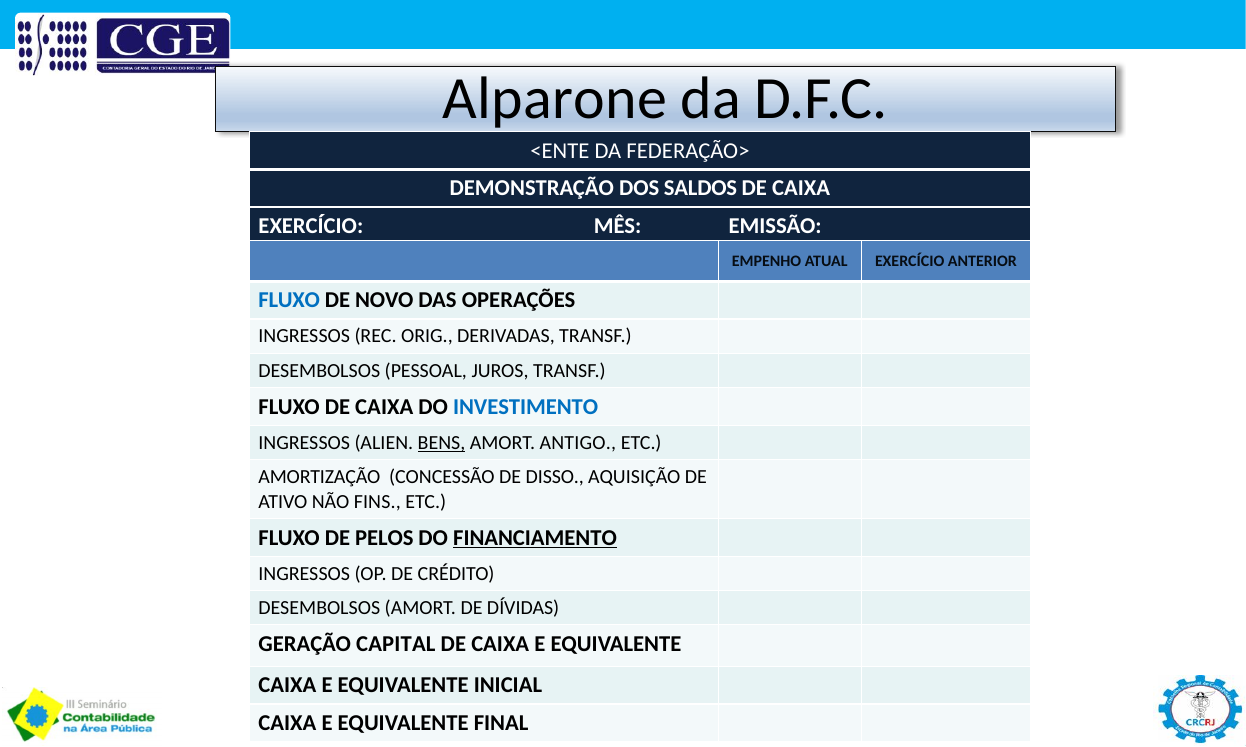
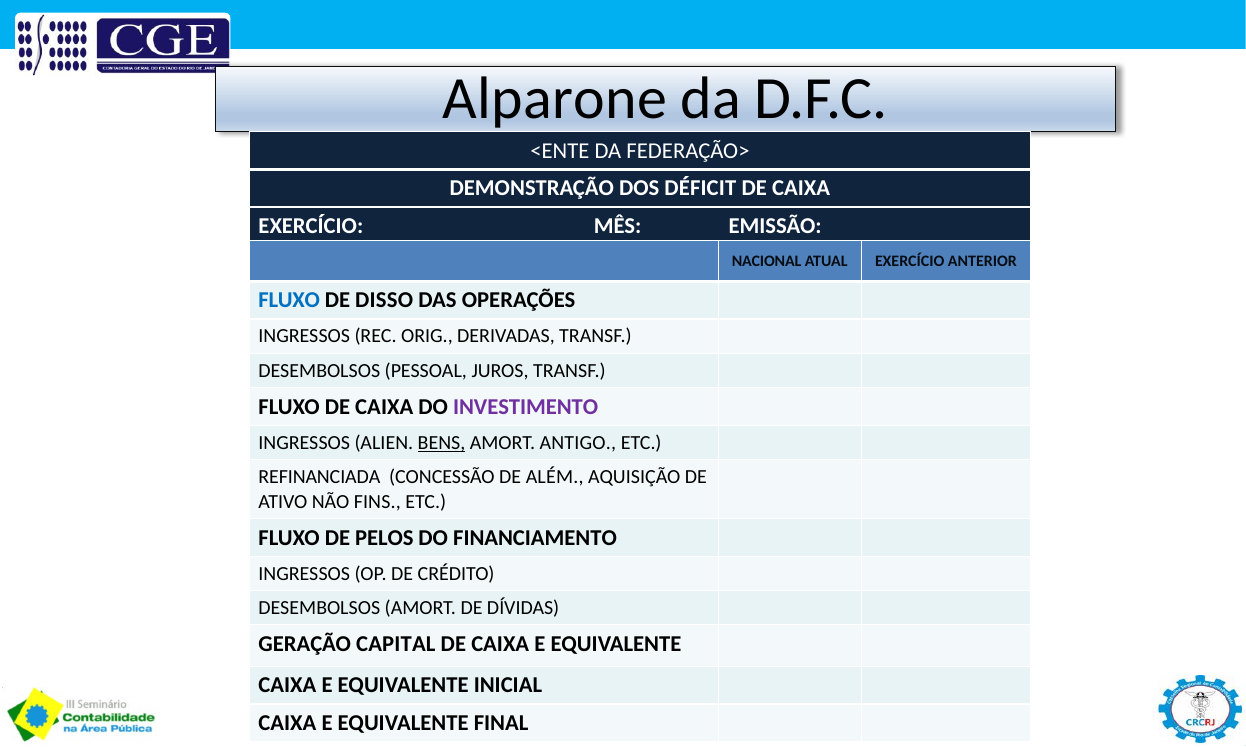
SALDOS: SALDOS -> DÉFICIT
EMPENHO: EMPENHO -> NACIONAL
NOVO: NOVO -> DISSO
INVESTIMENTO colour: blue -> purple
AMORTIZAÇÃO: AMORTIZAÇÃO -> REFINANCIADA
DISSO: DISSO -> ALÉM
FINANCIAMENTO underline: present -> none
